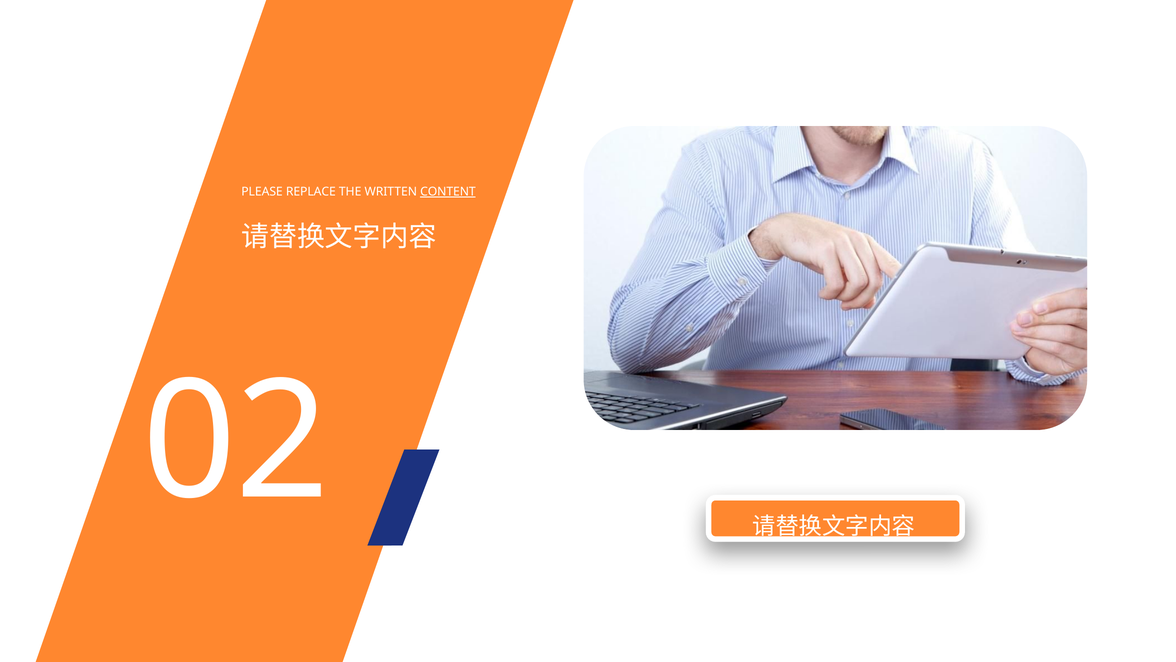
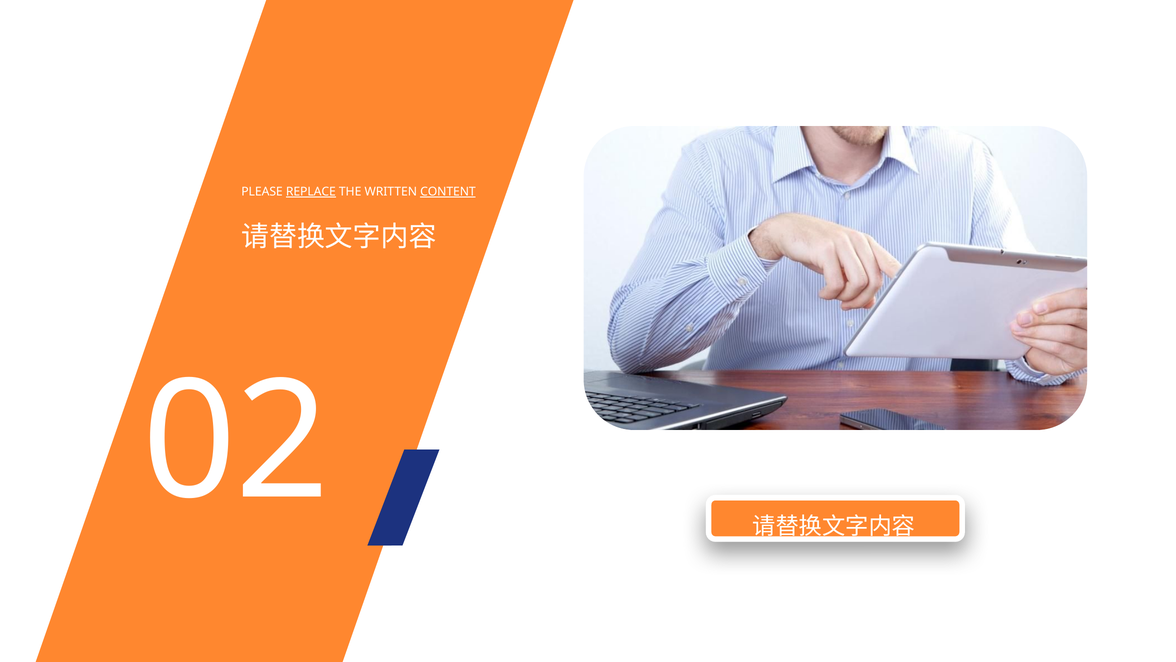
REPLACE underline: none -> present
